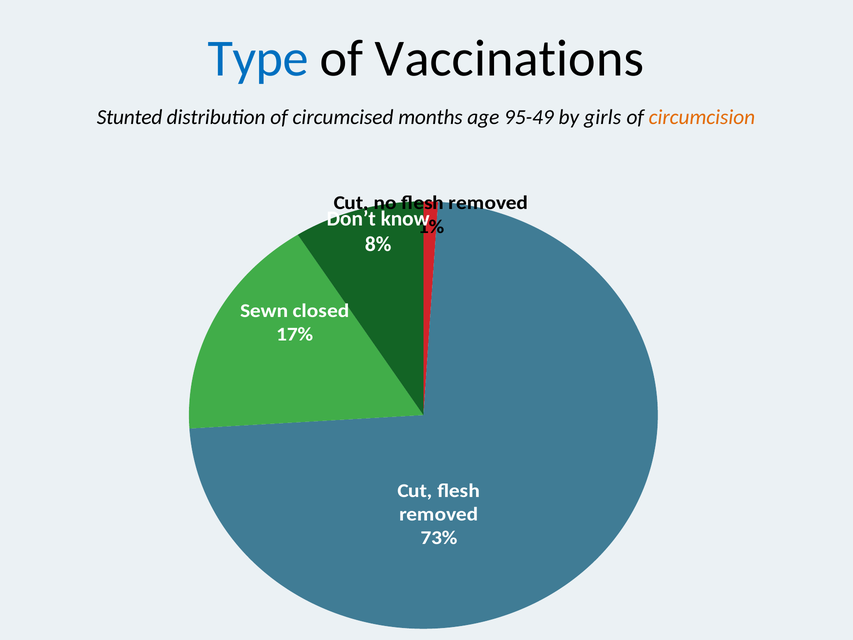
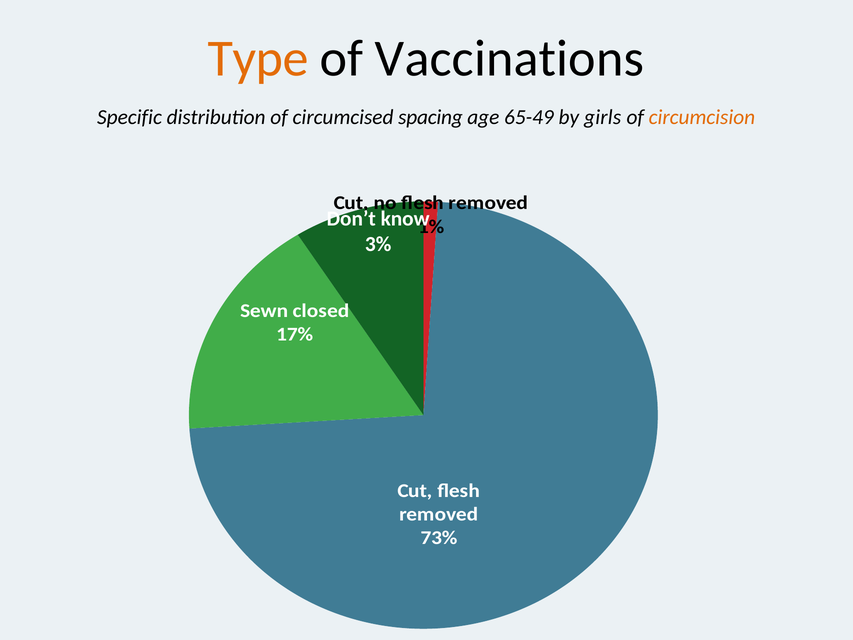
Type colour: blue -> orange
Stunted: Stunted -> Specific
months: months -> spacing
95-49: 95-49 -> 65-49
8%: 8% -> 3%
